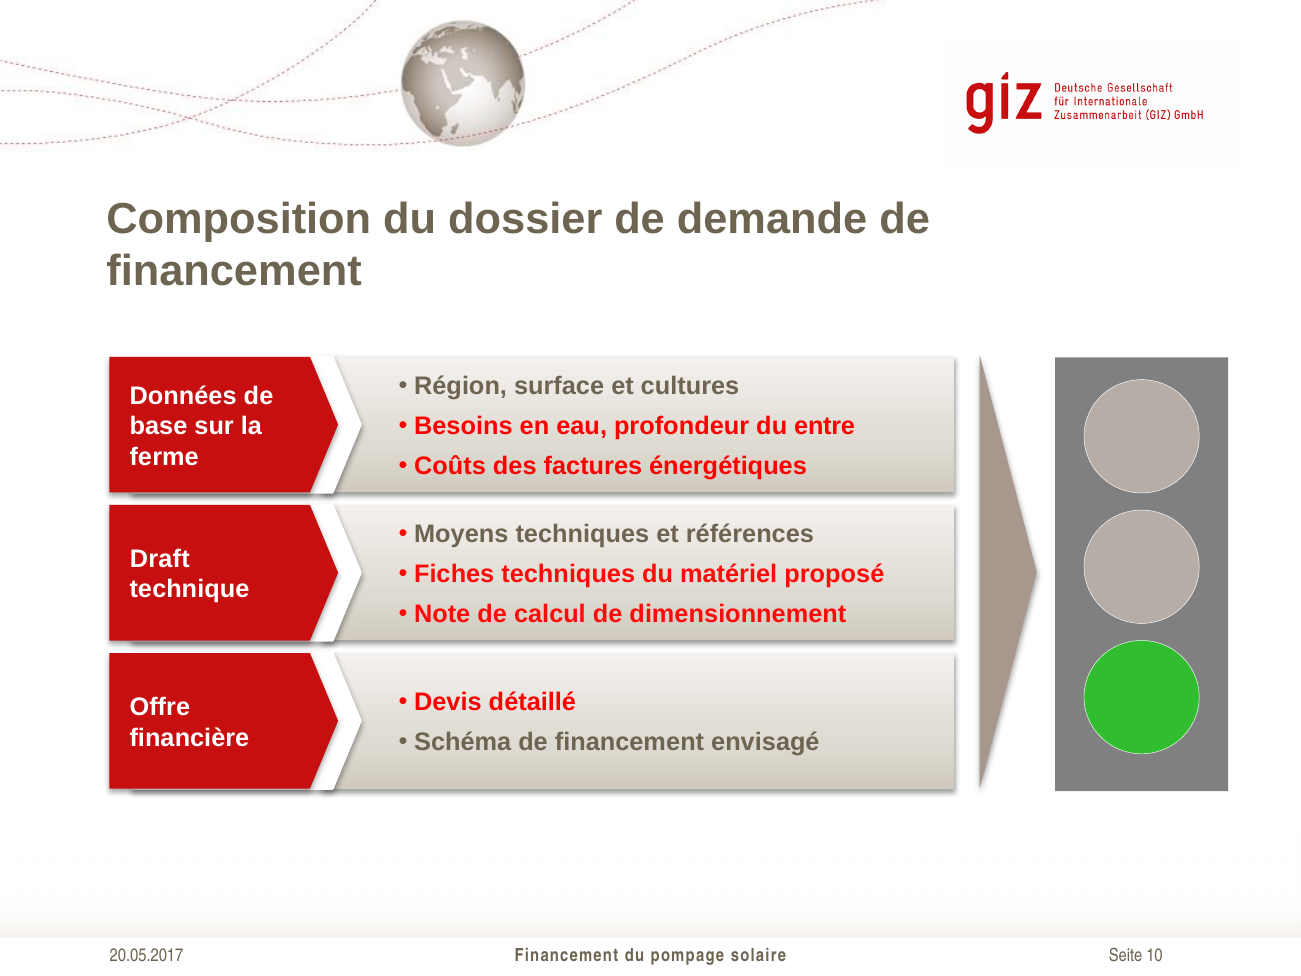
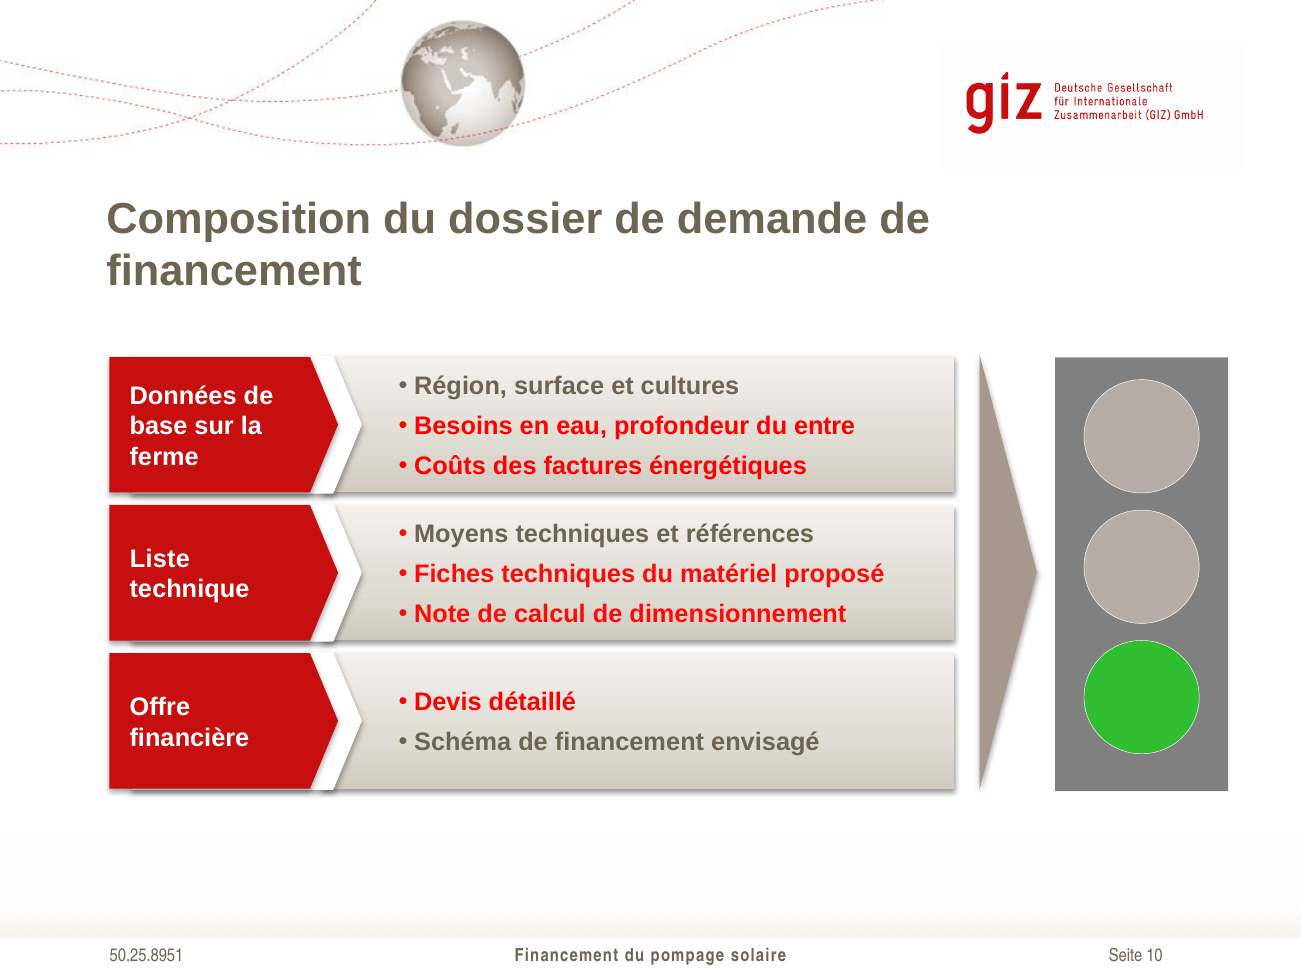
Draft: Draft -> Liste
20.05.2017: 20.05.2017 -> 50.25.8951
